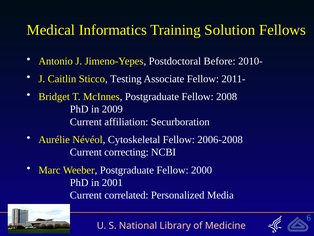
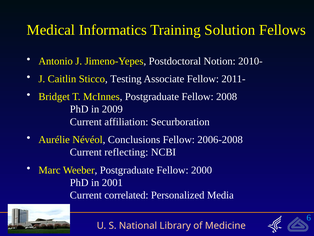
Before: Before -> Notion
Cytoskeletal: Cytoskeletal -> Conclusions
correcting: correcting -> reflecting
